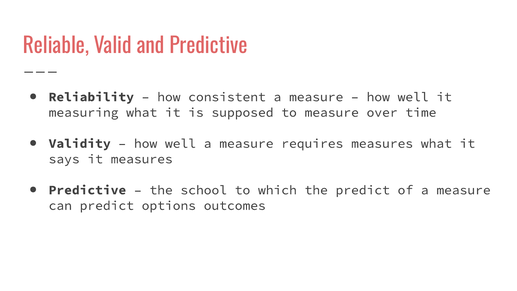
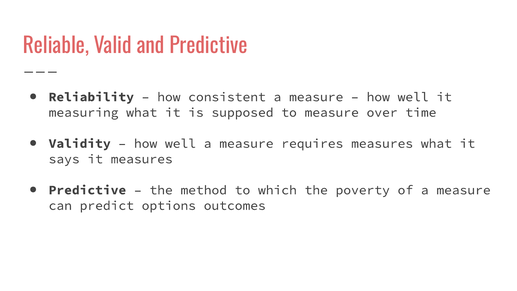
school: school -> method
the predict: predict -> poverty
